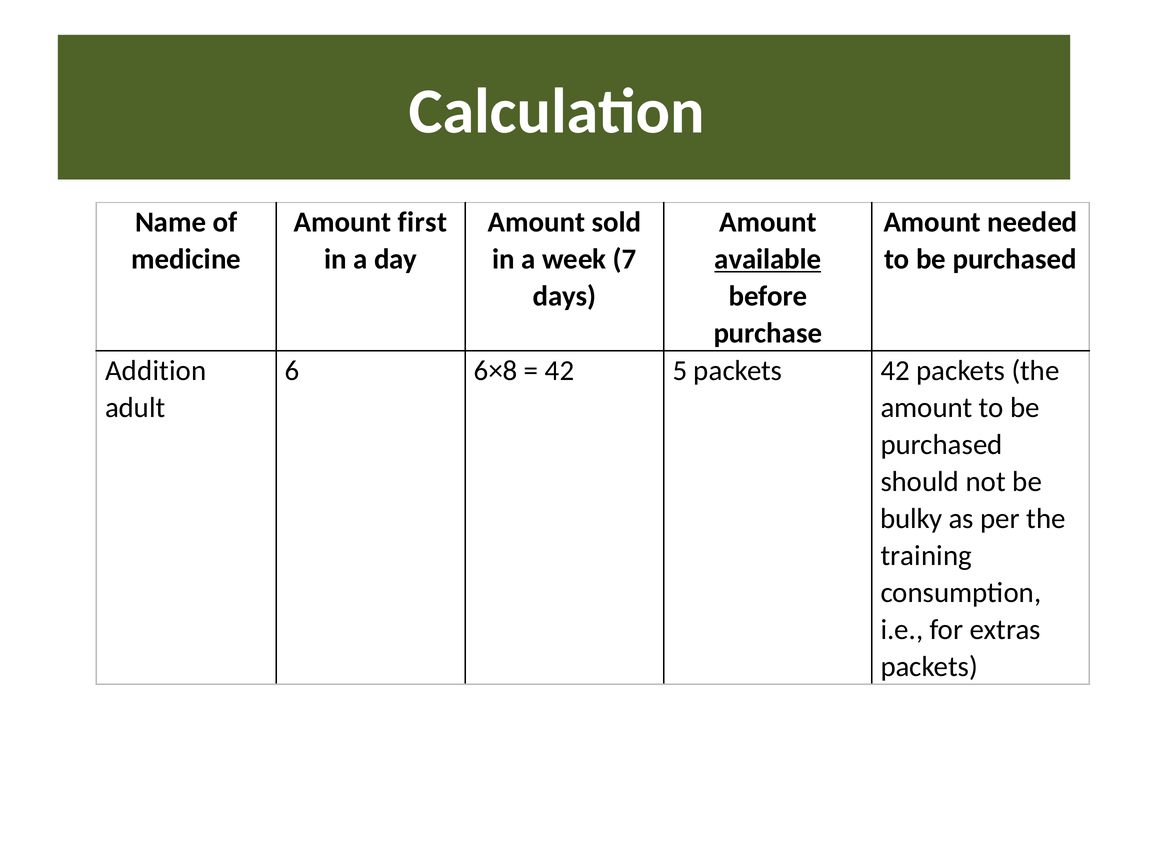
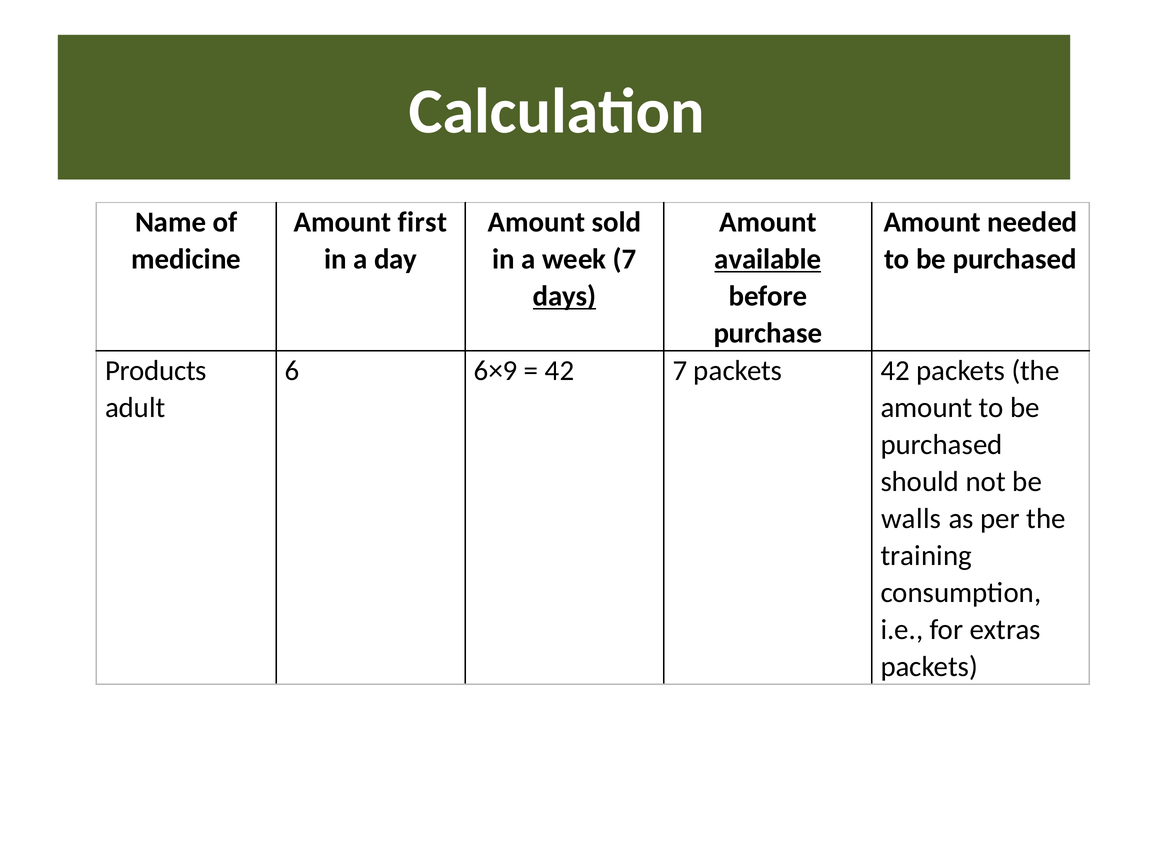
days underline: none -> present
Addition: Addition -> Products
6×8: 6×8 -> 6×9
42 5: 5 -> 7
bulky: bulky -> walls
